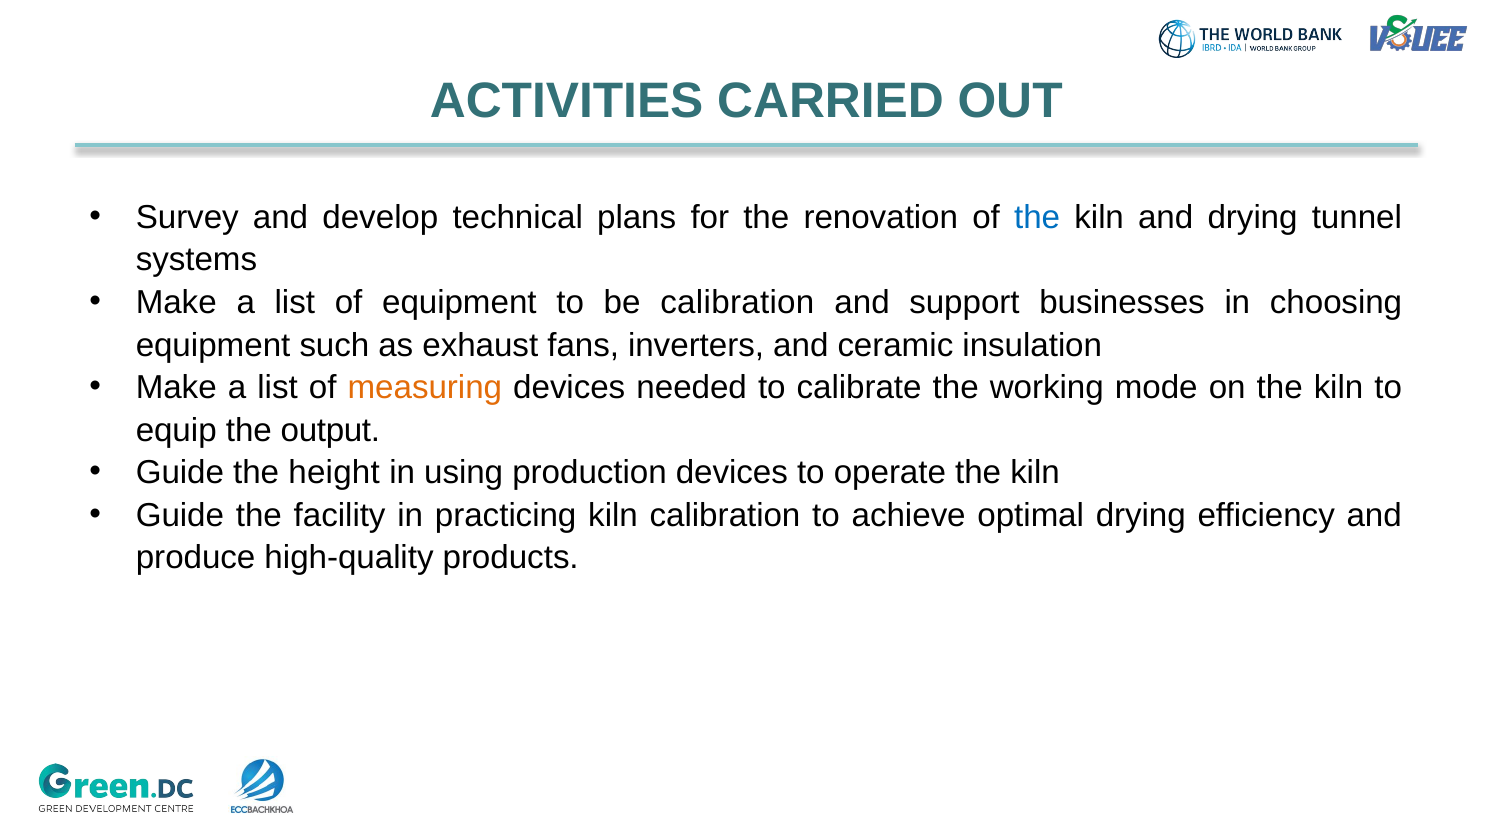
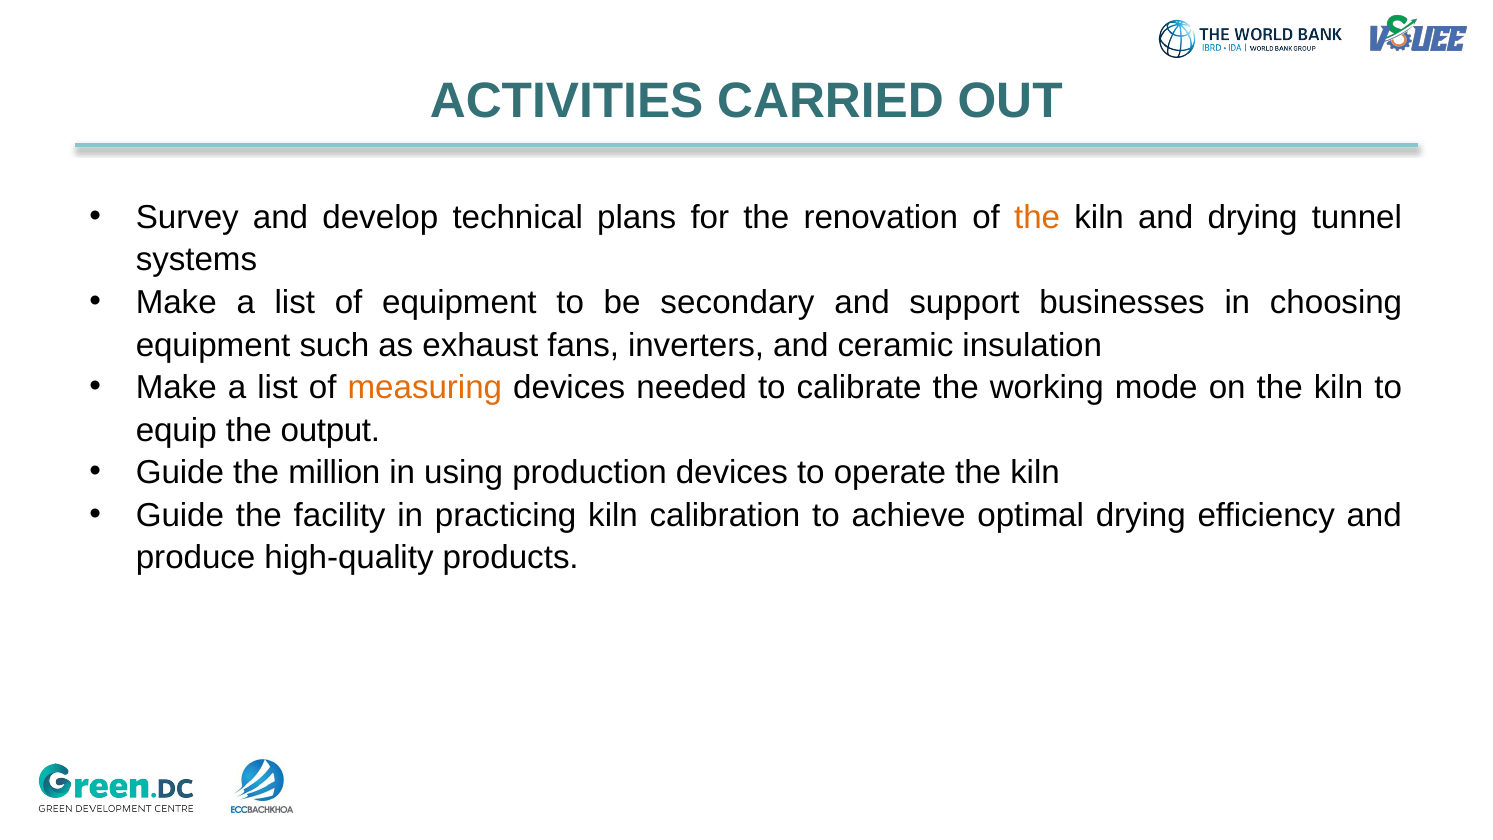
the at (1037, 217) colour: blue -> orange
be calibration: calibration -> secondary
height: height -> million
